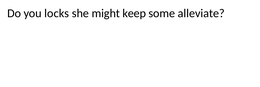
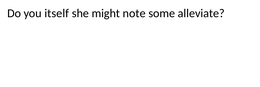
locks: locks -> itself
keep: keep -> note
